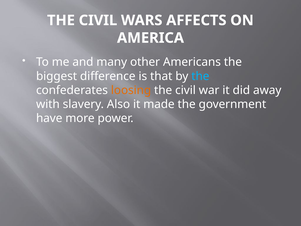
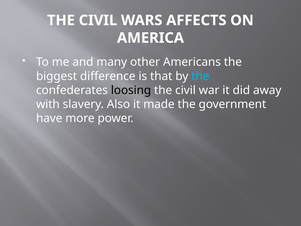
loosing colour: orange -> black
